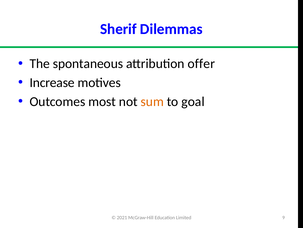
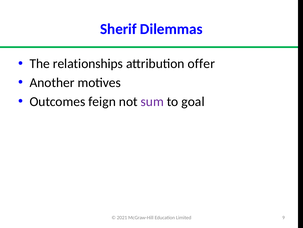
spontaneous: spontaneous -> relationships
Increase: Increase -> Another
most: most -> feign
sum colour: orange -> purple
